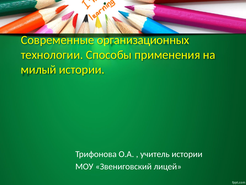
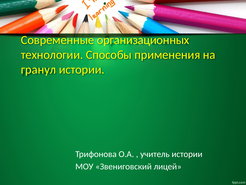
милый: милый -> гранул
